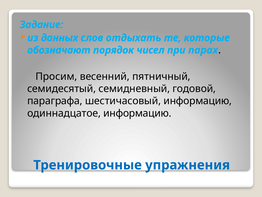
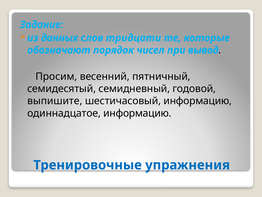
отдыхать: отдыхать -> тридцати
парах: парах -> вывод
параграфа: параграфа -> выпишите
